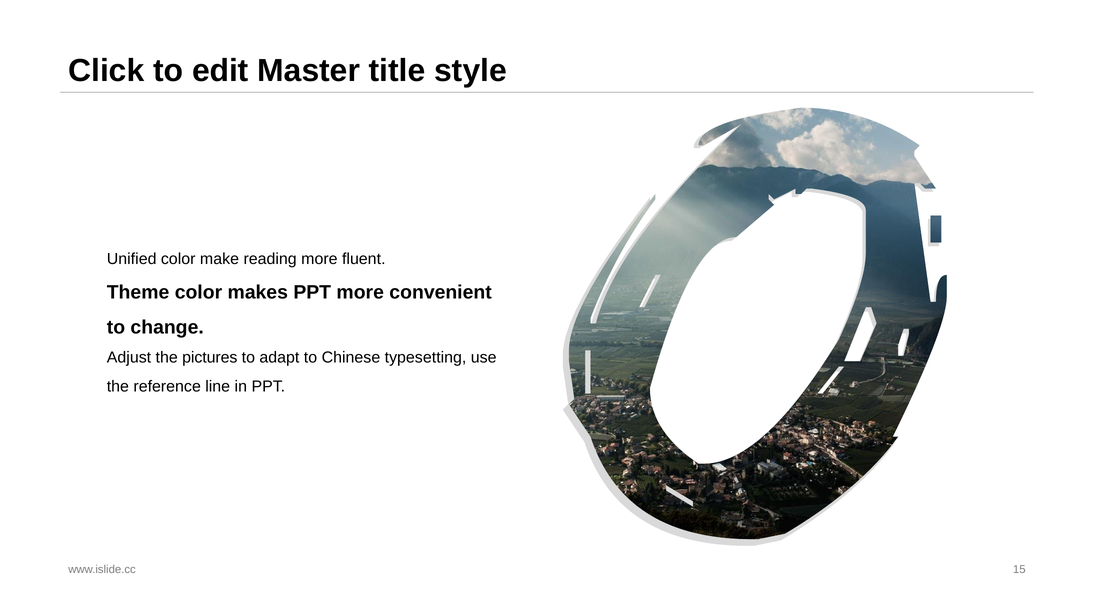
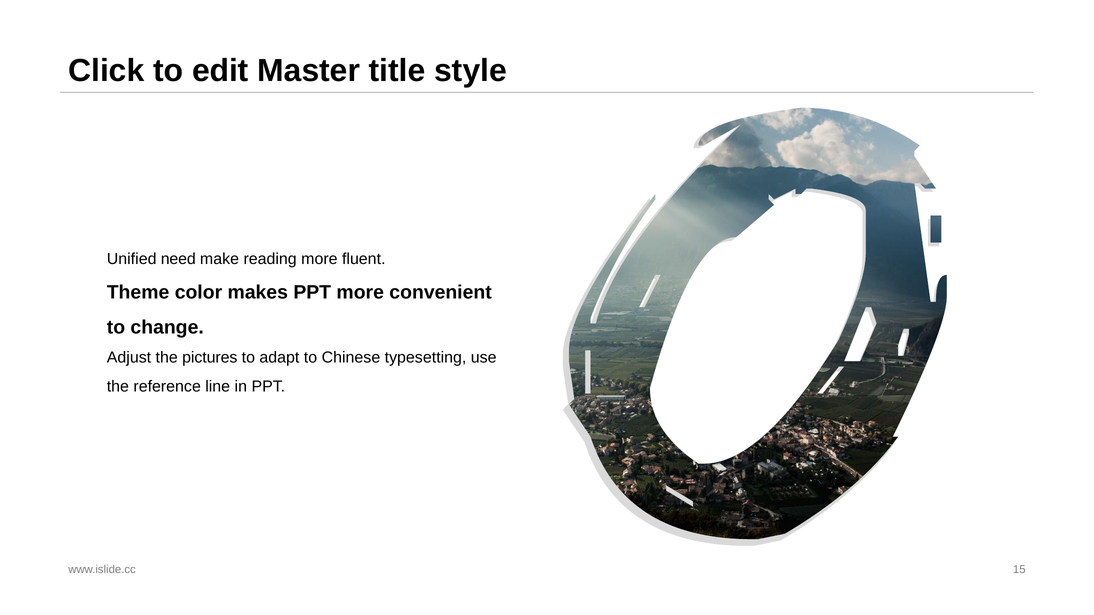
Unified color: color -> need
